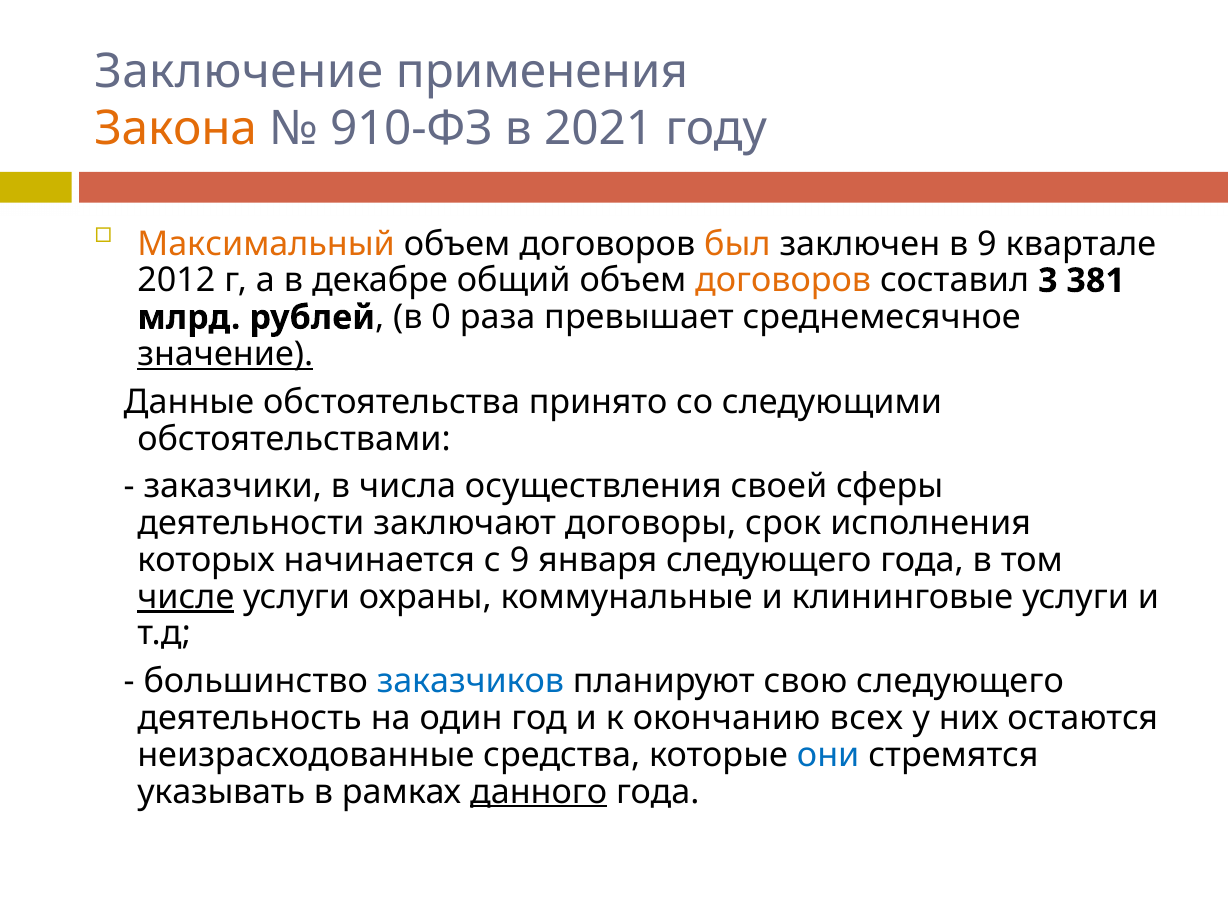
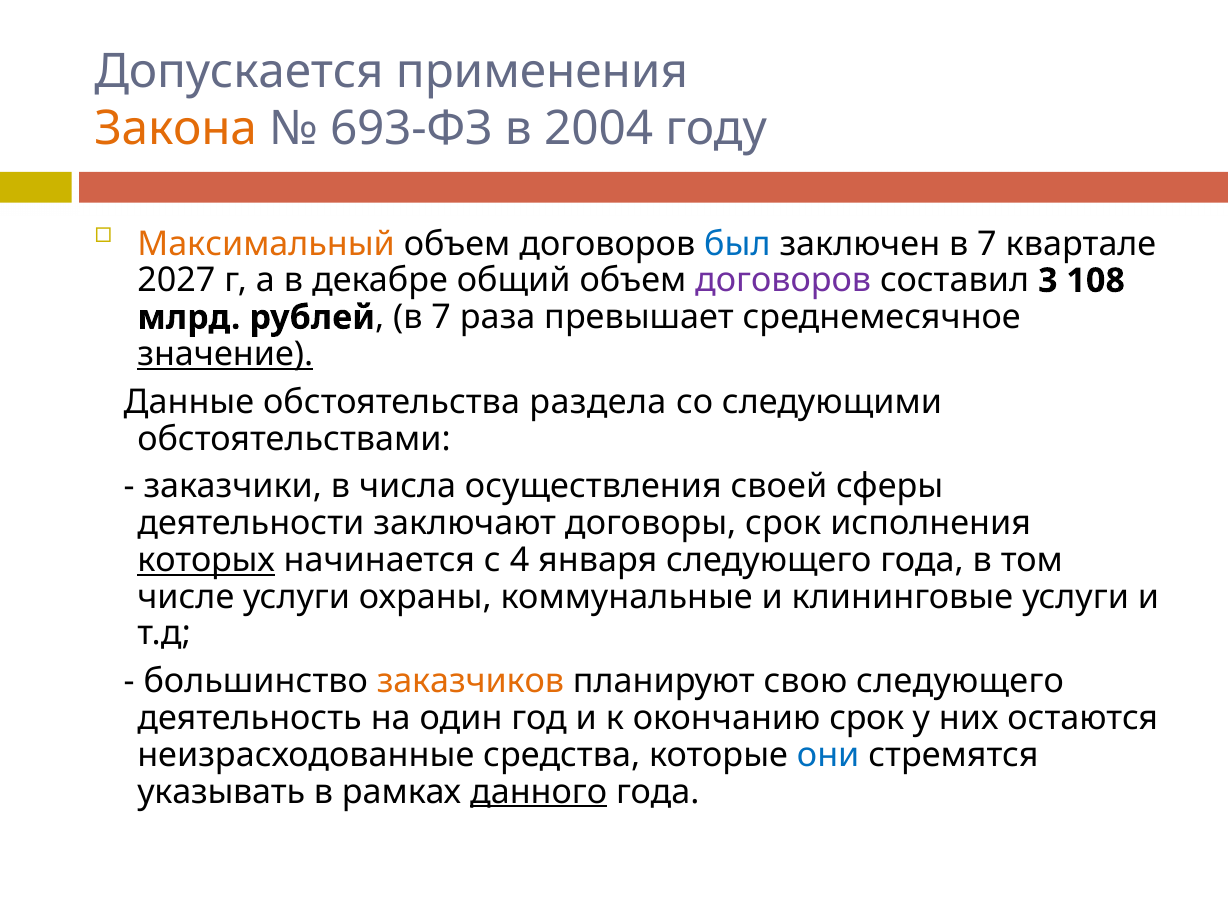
Заключение: Заключение -> Допускается
910-ФЗ: 910-ФЗ -> 693-ФЗ
2021: 2021 -> 2004
был colour: orange -> blue
заключен в 9: 9 -> 7
2012: 2012 -> 2027
договоров at (783, 281) colour: orange -> purple
381: 381 -> 108
0 at (441, 317): 0 -> 7
принято: принято -> раздела
которых underline: none -> present
с 9: 9 -> 4
числе underline: present -> none
заказчиков colour: blue -> orange
окончанию всех: всех -> срок
